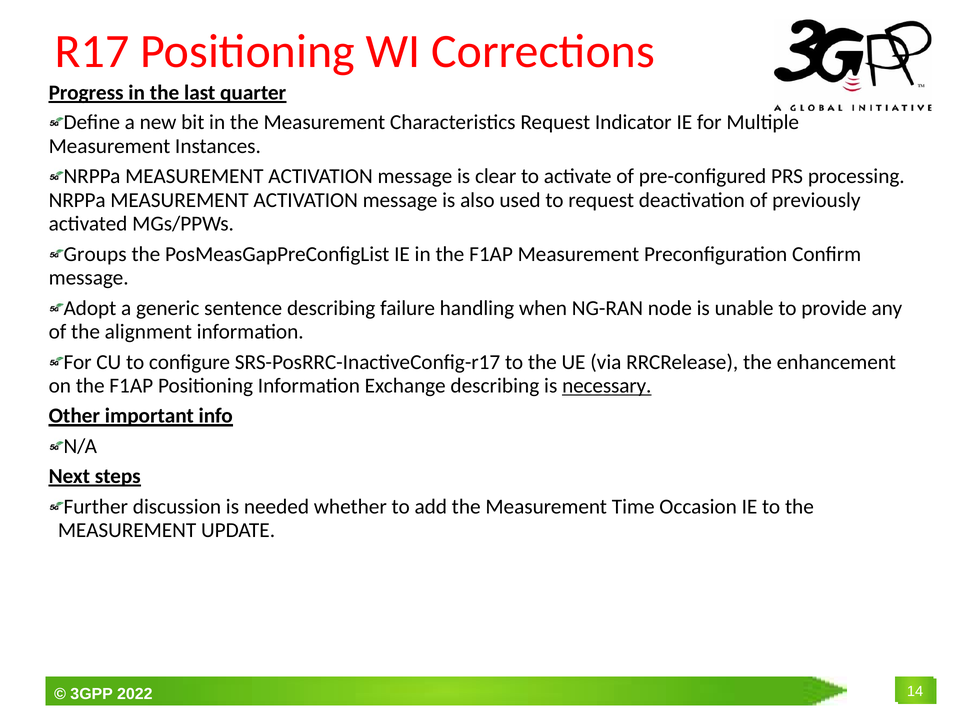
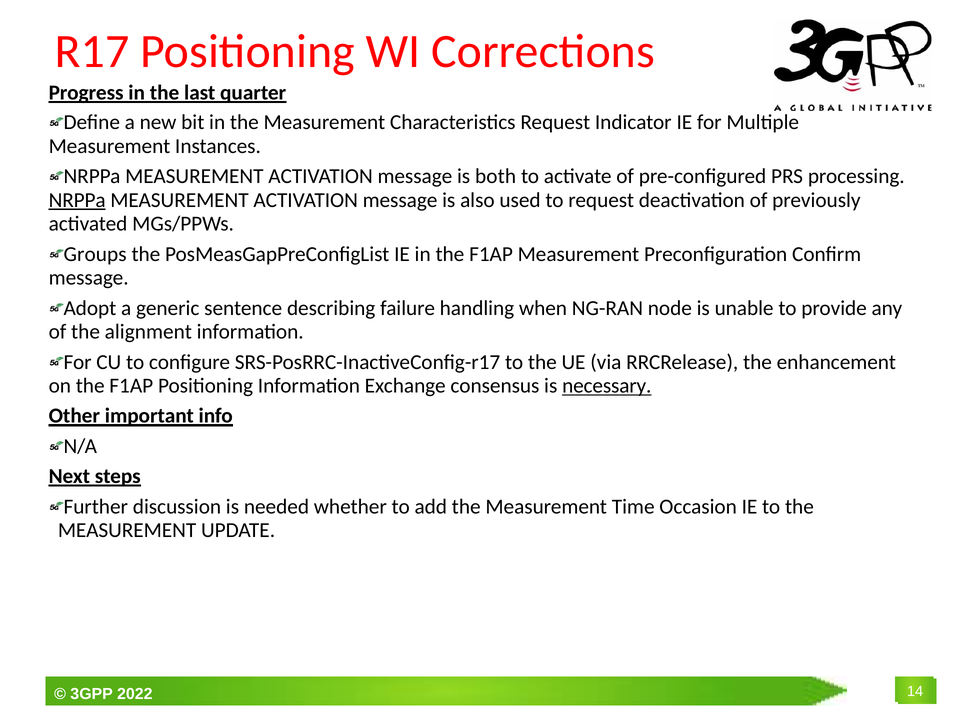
clear: clear -> both
NRPPa at (77, 200) underline: none -> present
Exchange describing: describing -> consensus
